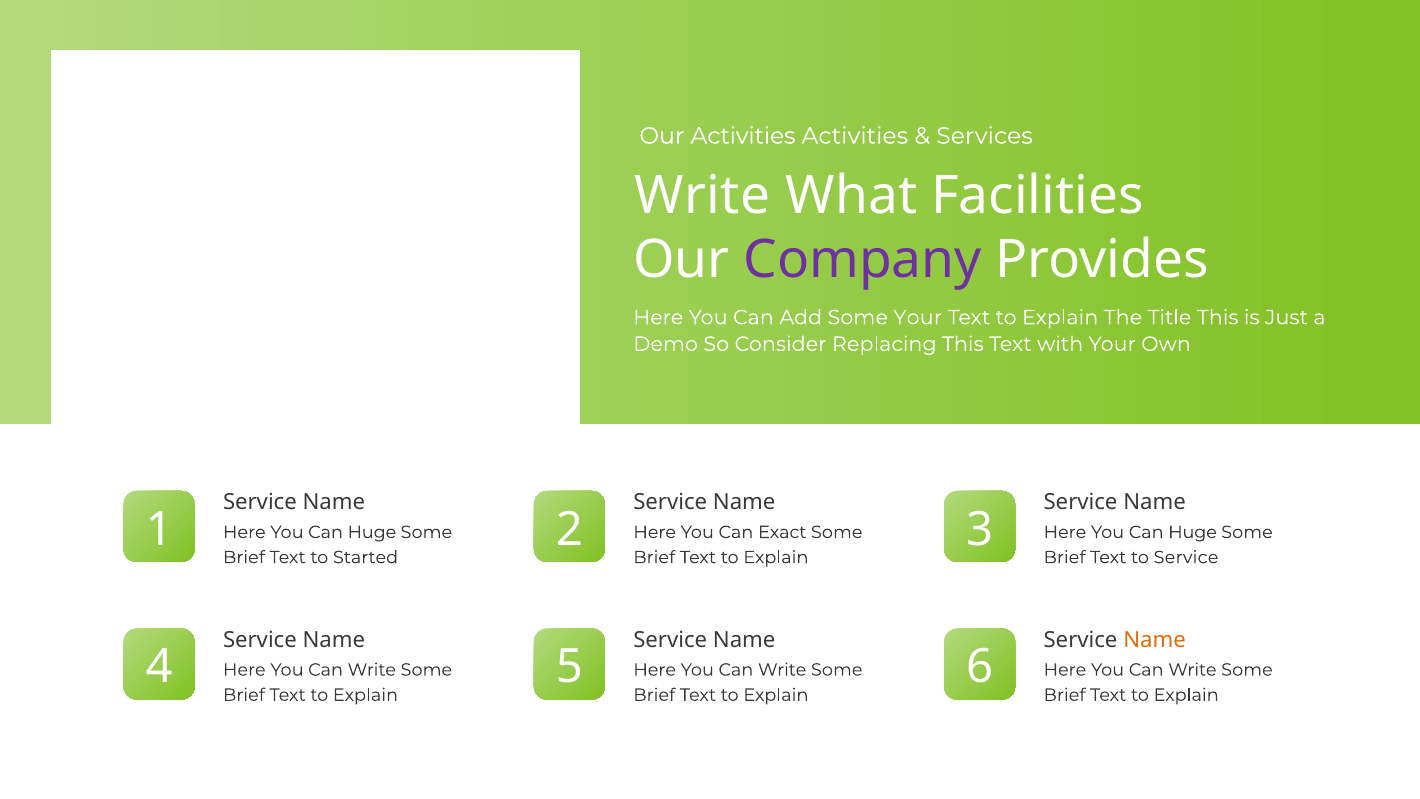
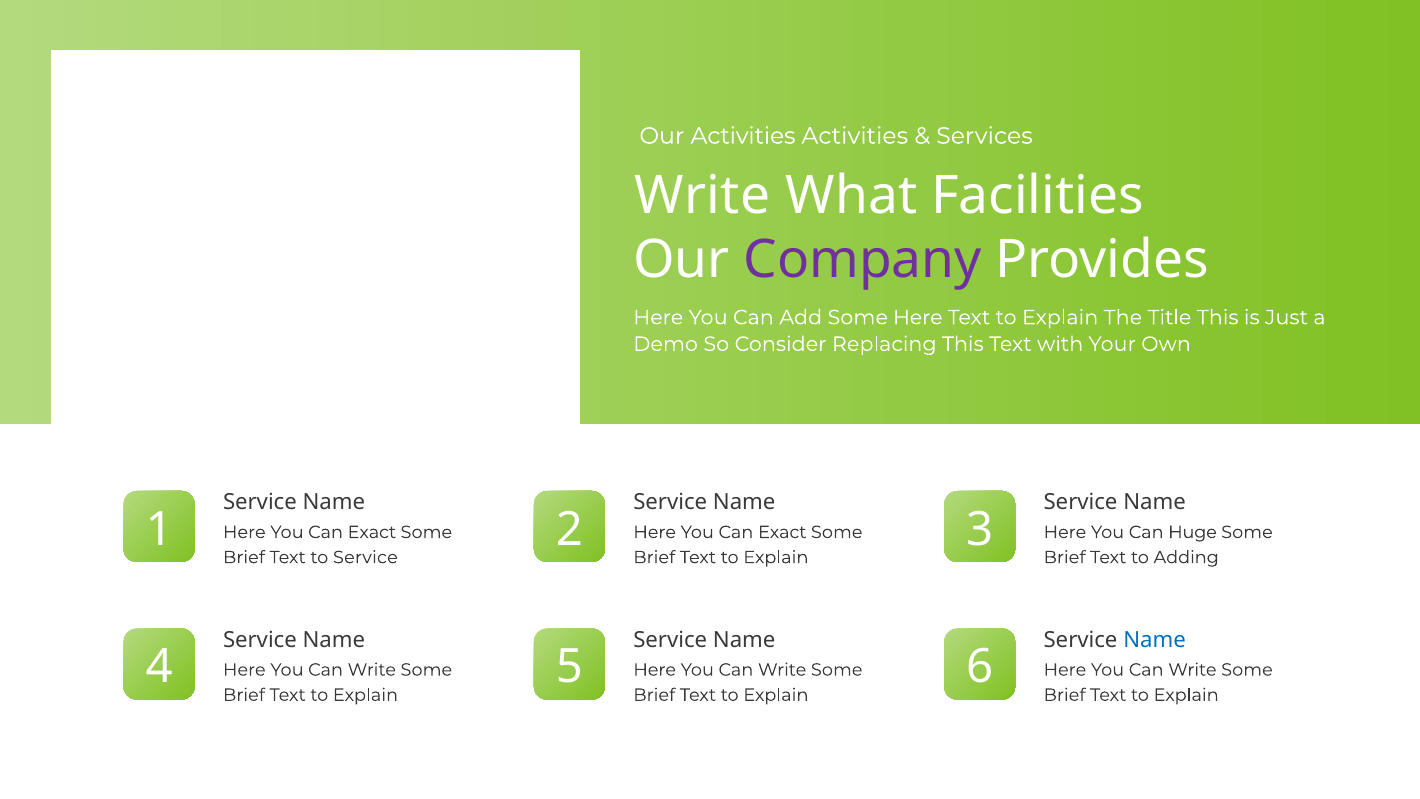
Some Your: Your -> Here
Huge at (372, 532): Huge -> Exact
to Started: Started -> Service
to Service: Service -> Adding
Name at (1155, 639) colour: orange -> blue
